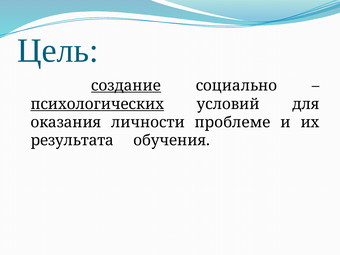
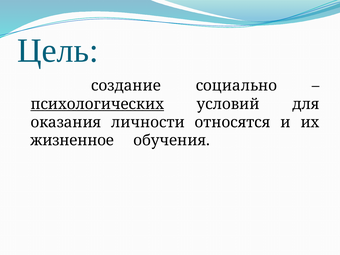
создание underline: present -> none
проблеме: проблеме -> относятся
результата: результата -> жизненное
